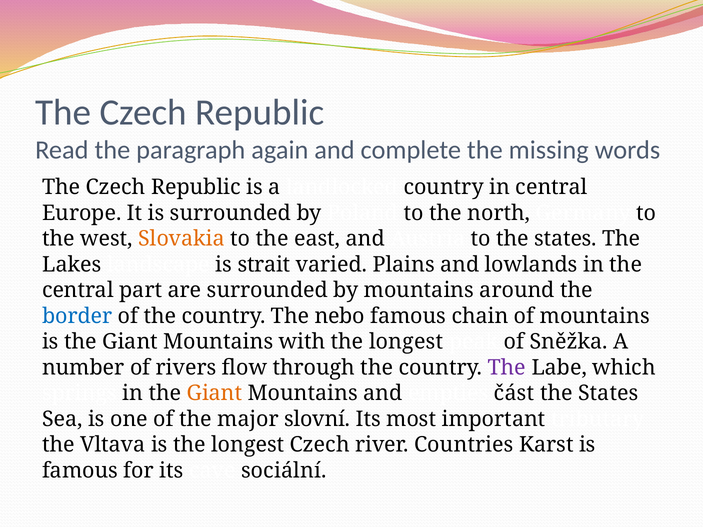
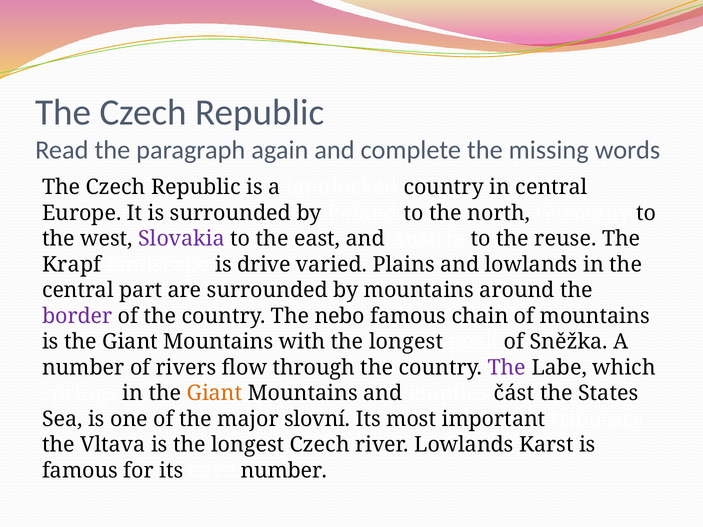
Slovakia colour: orange -> purple
to the states: states -> reuse
Lakes: Lakes -> Krapf
strait: strait -> drive
border colour: blue -> purple
river Countries: Countries -> Lowlands
cave sociální: sociální -> number
